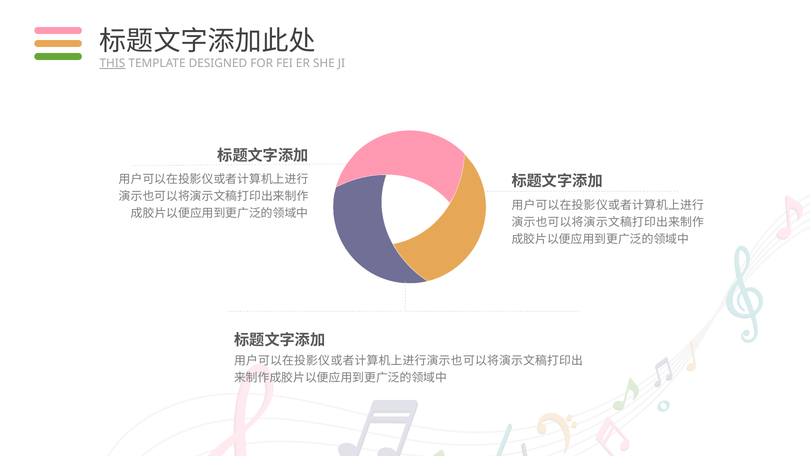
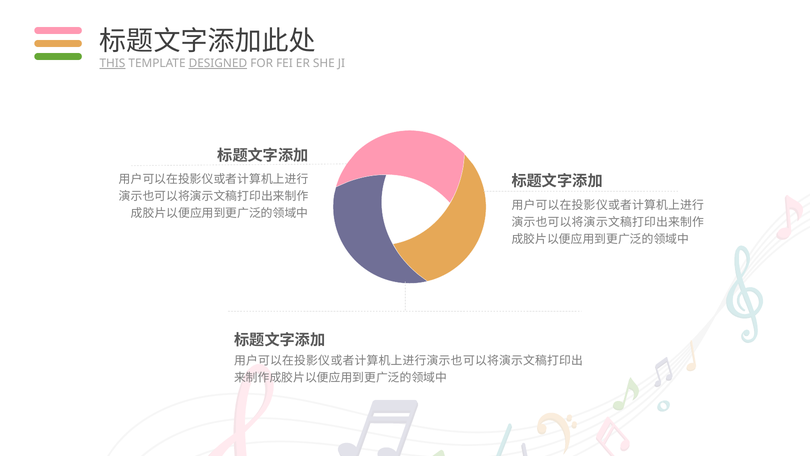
DESIGNED underline: none -> present
